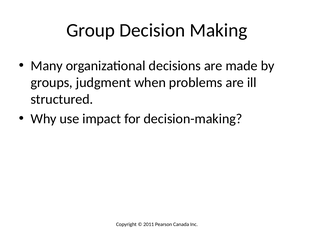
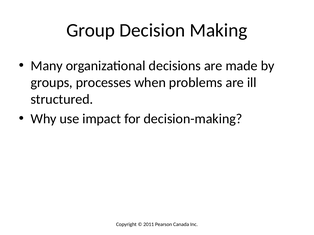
judgment: judgment -> processes
